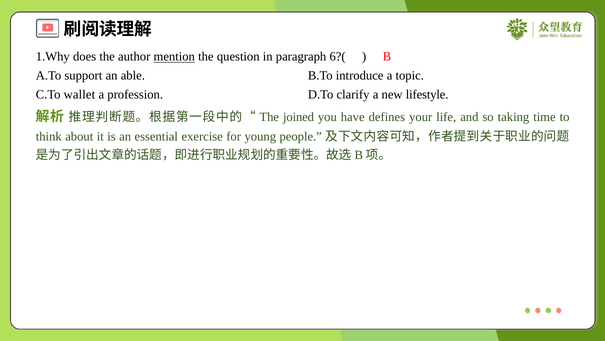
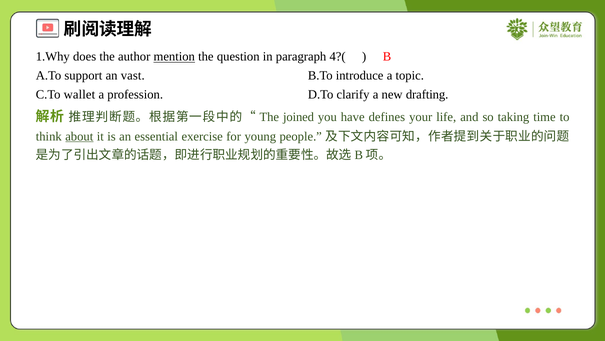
6?(: 6?( -> 4?(
able: able -> vast
lifestyle: lifestyle -> drafting
about underline: none -> present
